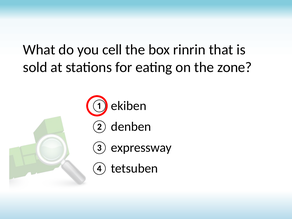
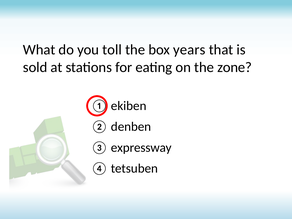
cell: cell -> toll
rinrin: rinrin -> years
